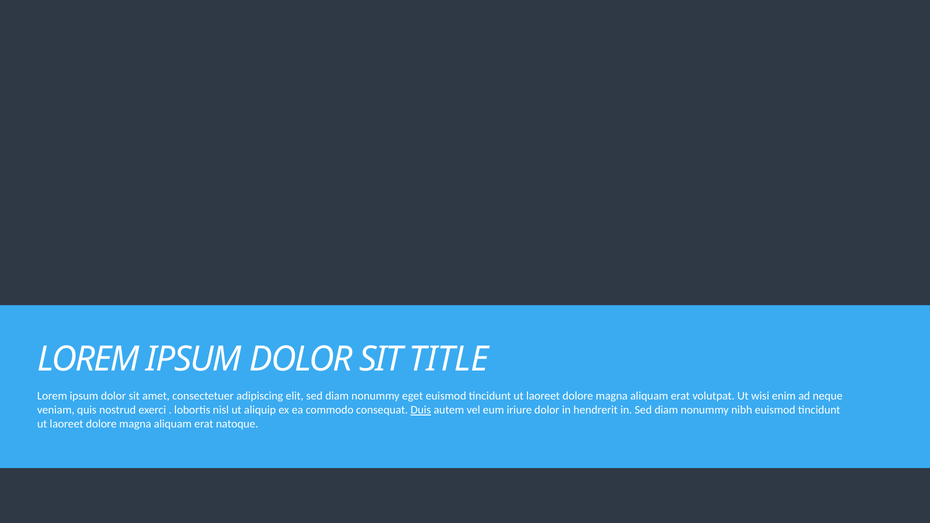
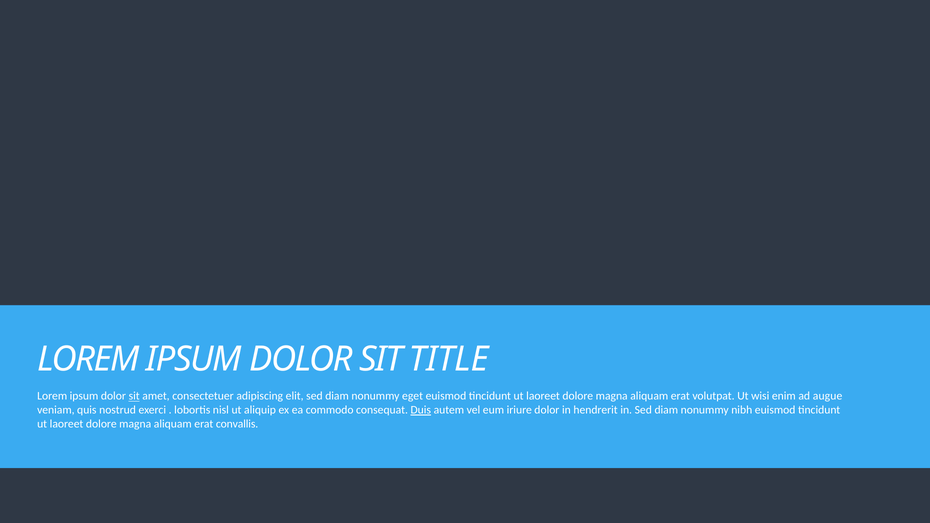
sit at (134, 396) underline: none -> present
neque: neque -> augue
natoque: natoque -> convallis
